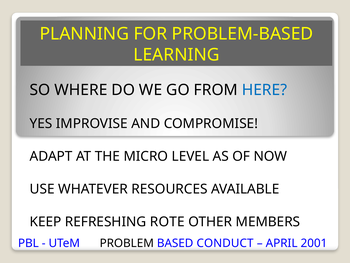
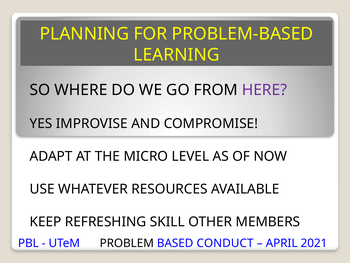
HERE colour: blue -> purple
ROTE: ROTE -> SKILL
2001: 2001 -> 2021
